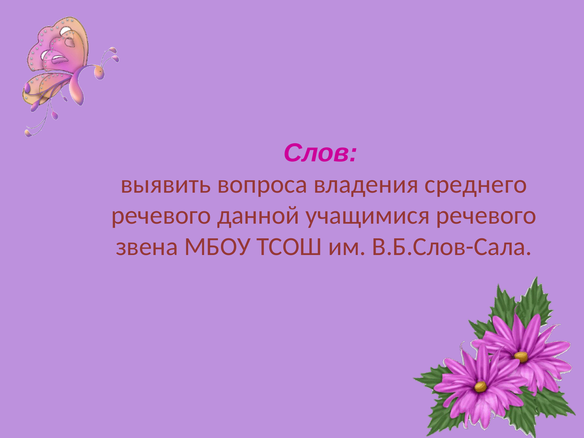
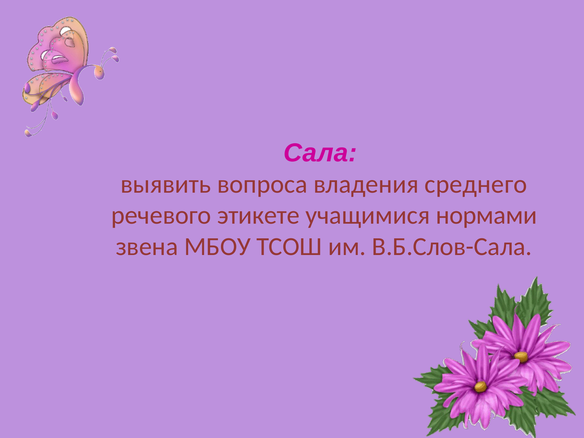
Слов: Слов -> Сала
данной: данной -> этикете
учащимися речевого: речевого -> нормами
